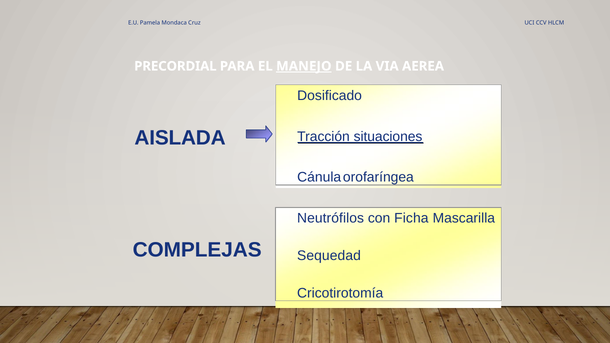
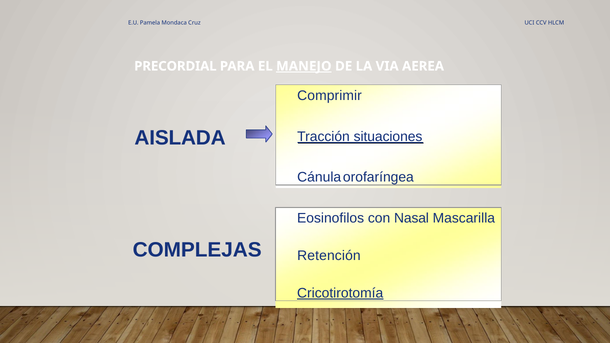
Dosificado: Dosificado -> Comprimir
Neutrófilos: Neutrófilos -> Eosinofilos
Ficha: Ficha -> Nasal
Sequedad: Sequedad -> Retención
Cricotirotomía underline: none -> present
